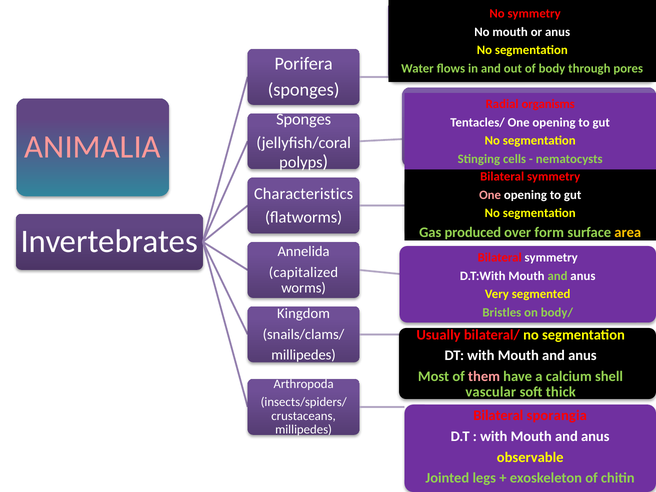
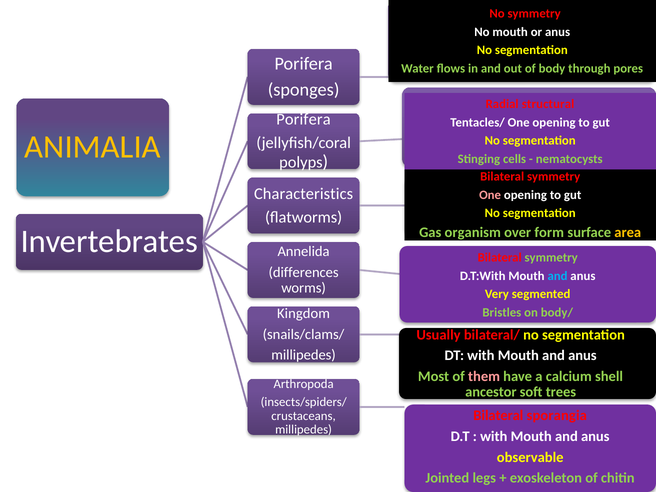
organisms: organisms -> structural
Sponges at (304, 120): Sponges -> Porifera
ANIMALIA colour: pink -> yellow
produced: produced -> organism
symmetry at (551, 258) colour: white -> light green
capitalized: capitalized -> differences
and at (558, 276) colour: light green -> light blue
vascular: vascular -> ancestor
thick: thick -> trees
